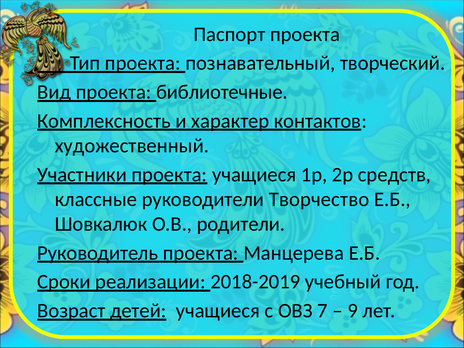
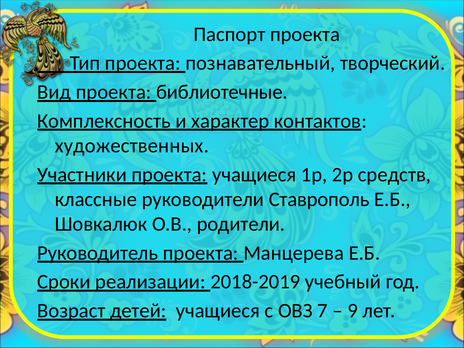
художественный: художественный -> художественных
Творчество: Творчество -> Ставрополь
